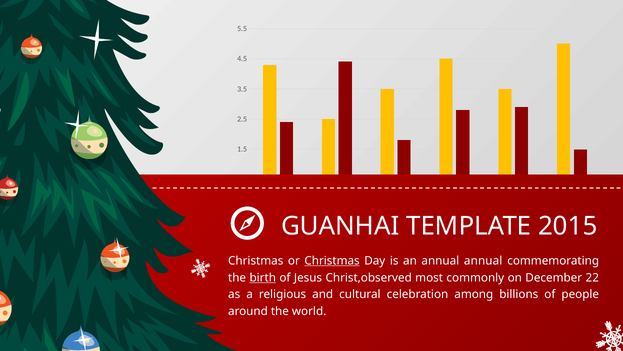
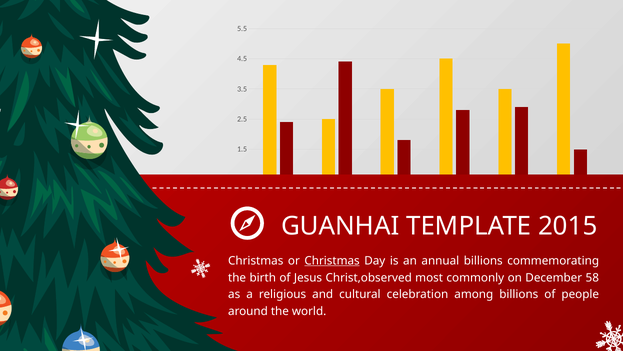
annual annual: annual -> billions
birth underline: present -> none
22: 22 -> 58
